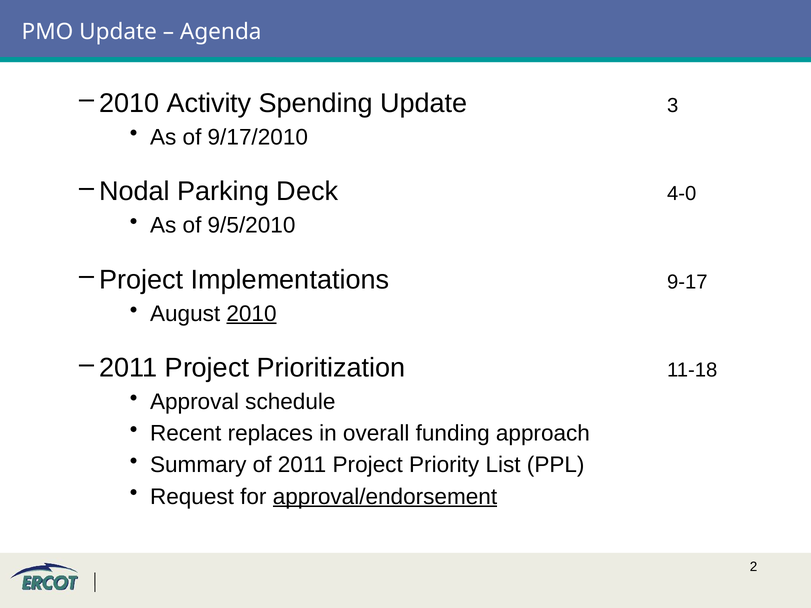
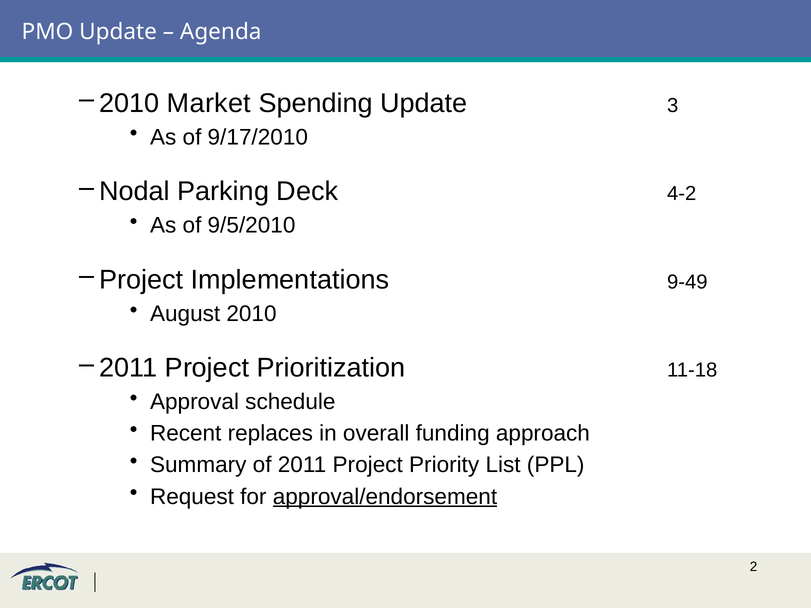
Activity: Activity -> Market
4-0: 4-0 -> 4-2
9-17: 9-17 -> 9-49
2010 underline: present -> none
